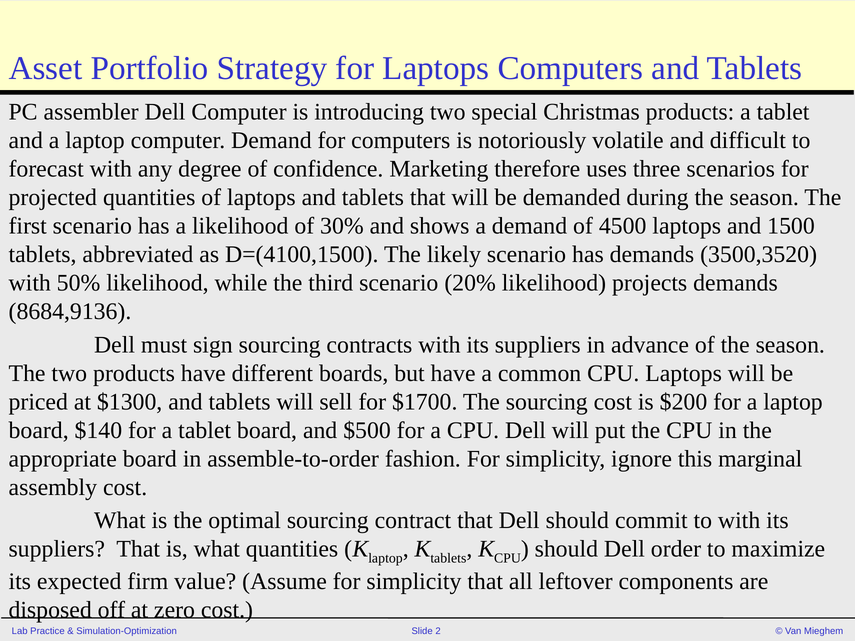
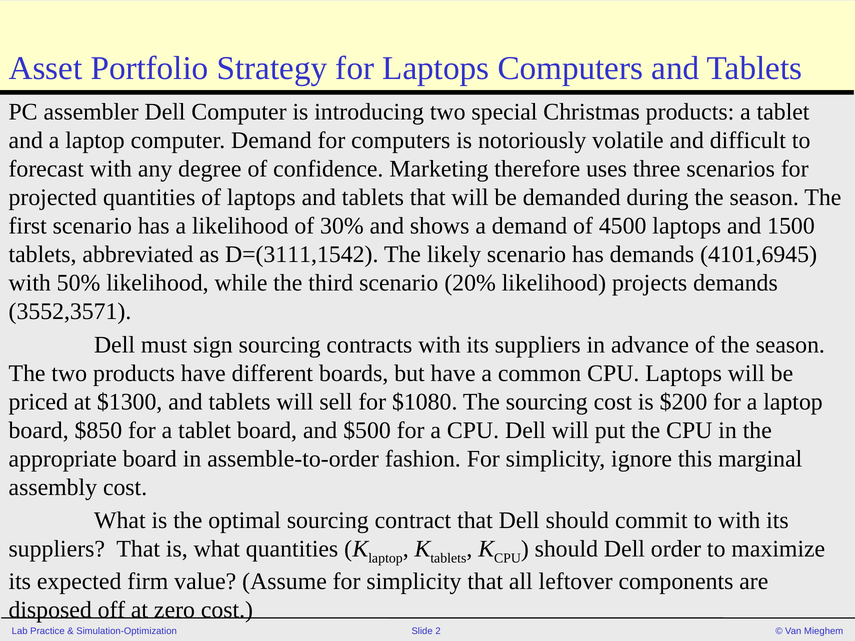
D=(4100,1500: D=(4100,1500 -> D=(3111,1542
3500,3520: 3500,3520 -> 4101,6945
8684,9136: 8684,9136 -> 3552,3571
$1700: $1700 -> $1080
$140: $140 -> $850
